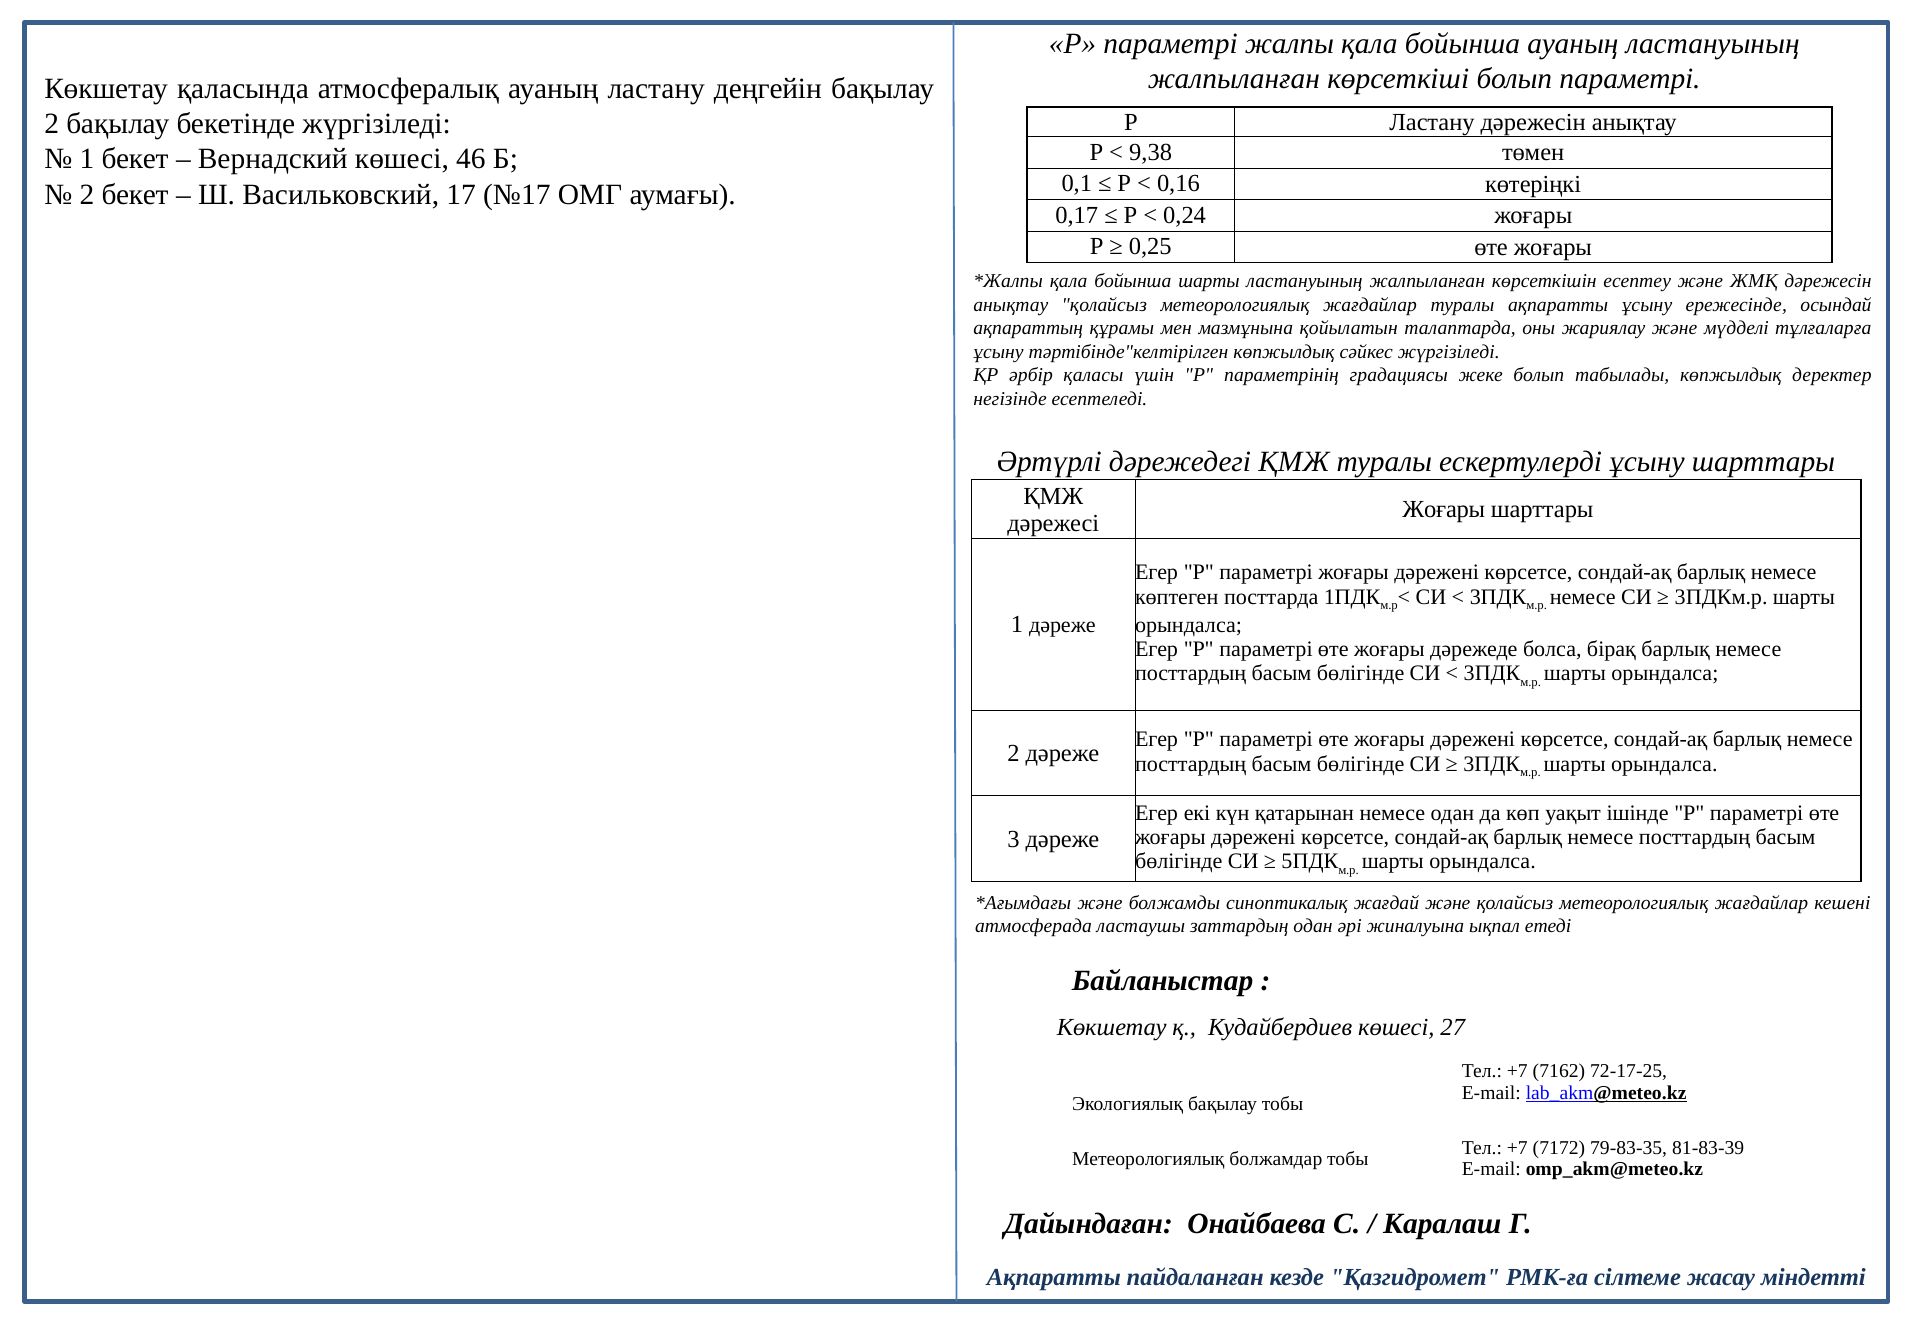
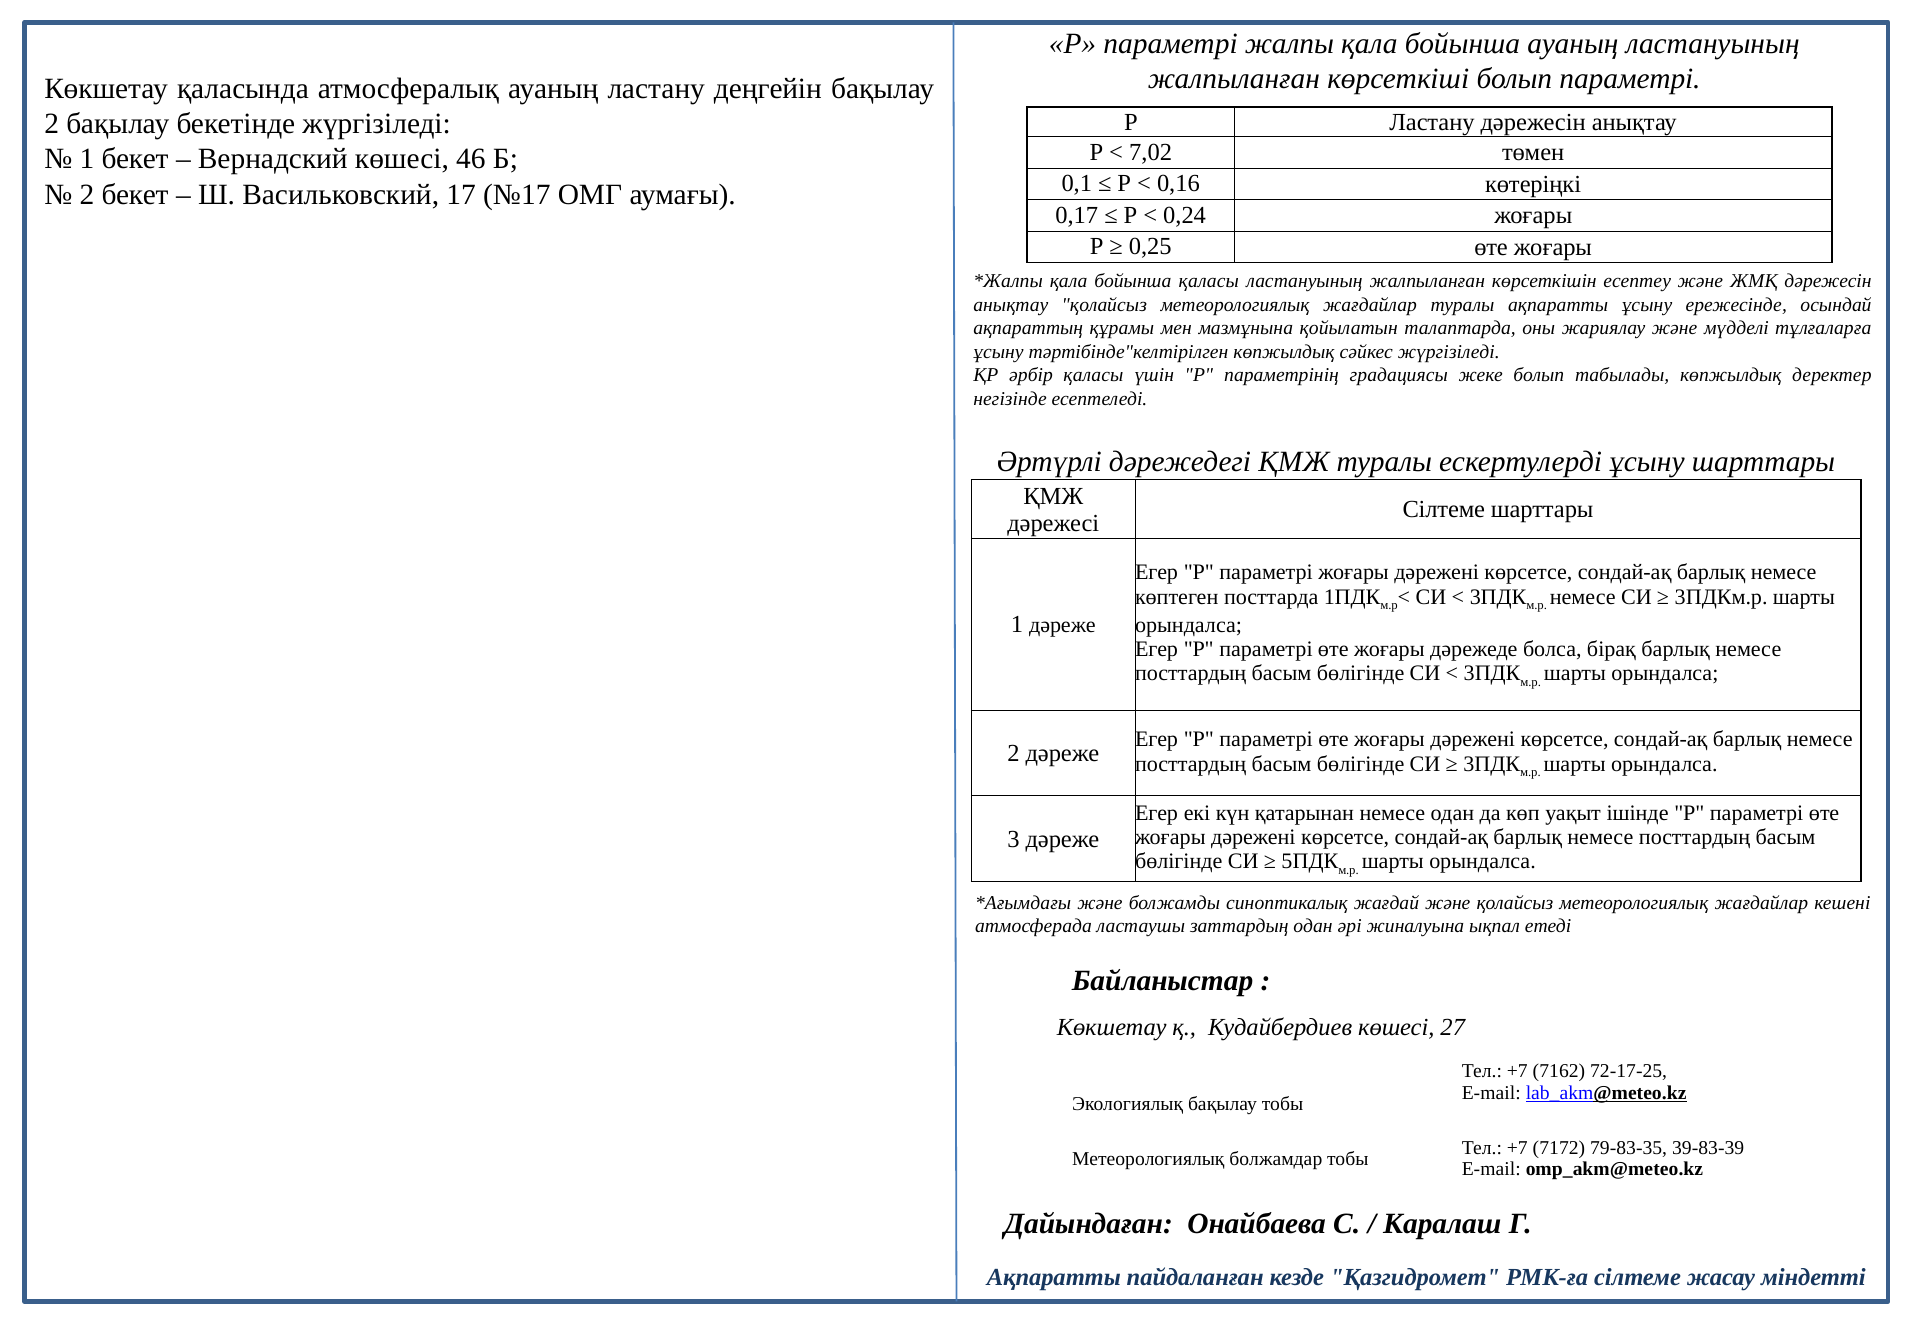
9,38: 9,38 -> 7,02
бойынша шарты: шарты -> қаласы
Жоғары at (1444, 510): Жоғары -> Сілтеме
81-83-39: 81-83-39 -> 39-83-39
